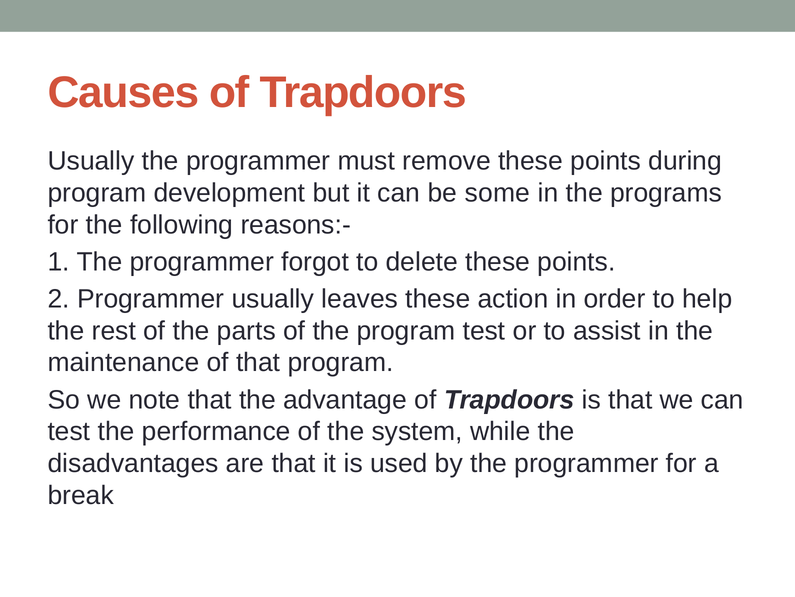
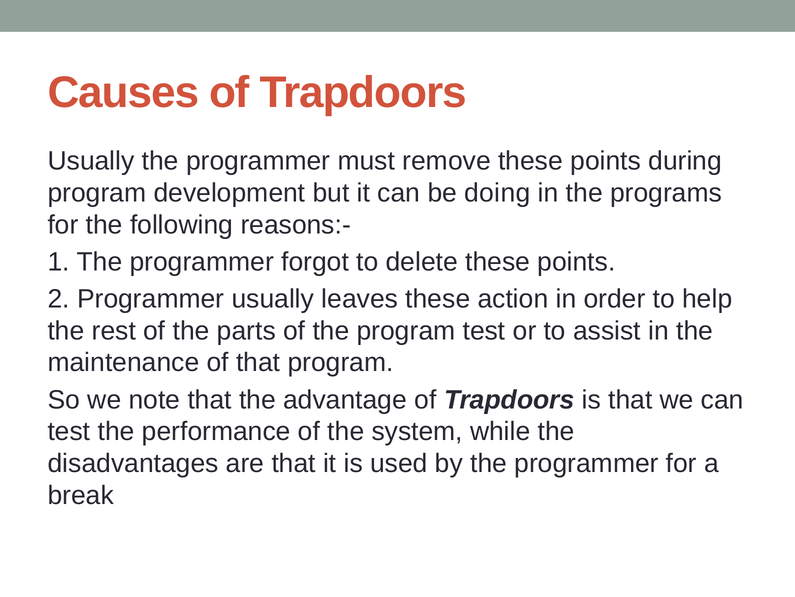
some: some -> doing
